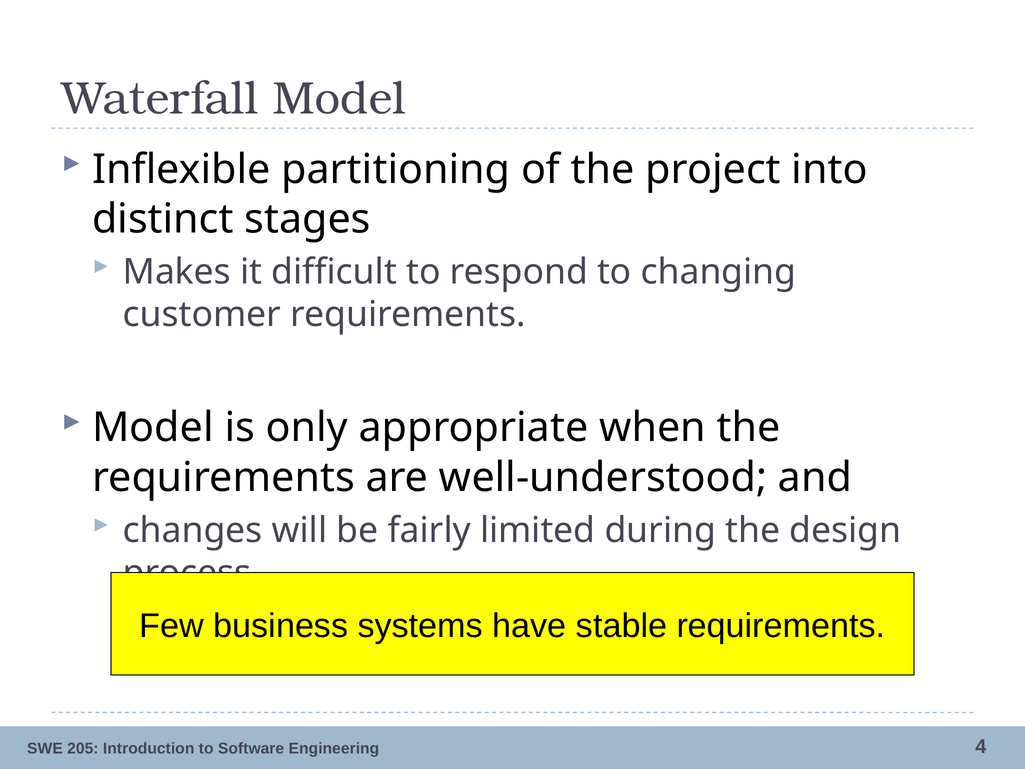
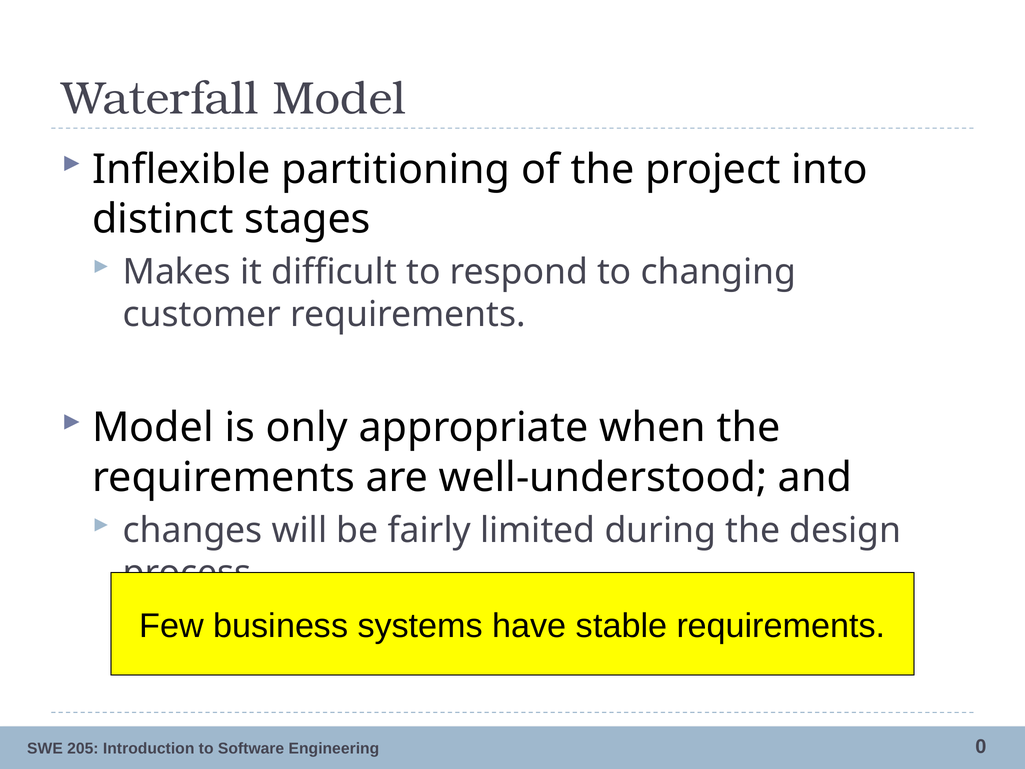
4: 4 -> 0
